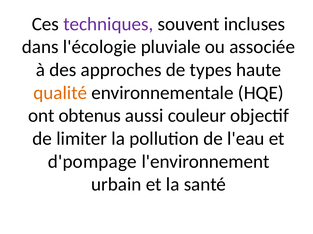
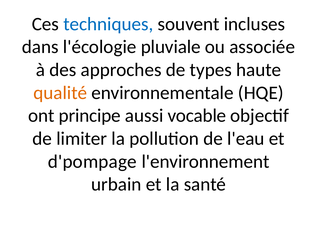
techniques colour: purple -> blue
obtenus: obtenus -> principe
couleur: couleur -> vocable
